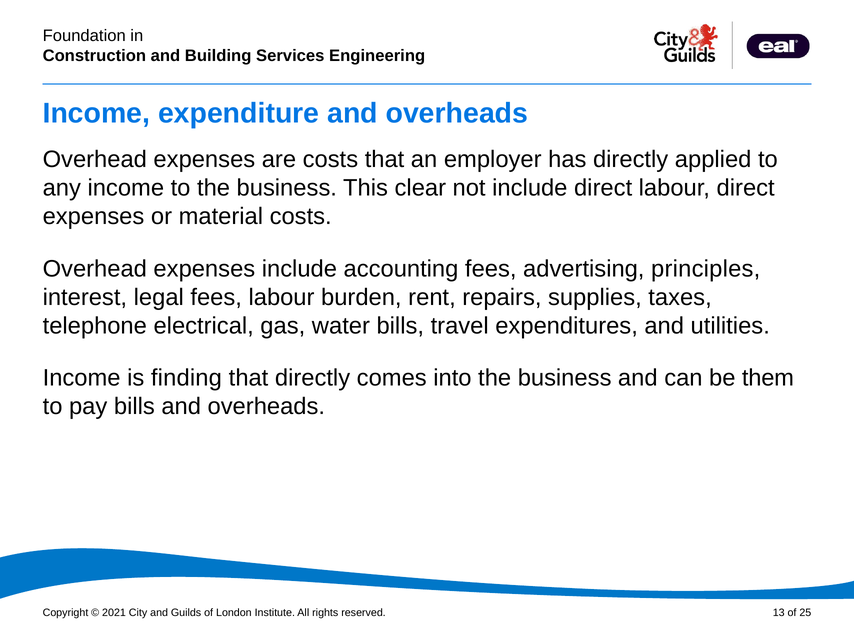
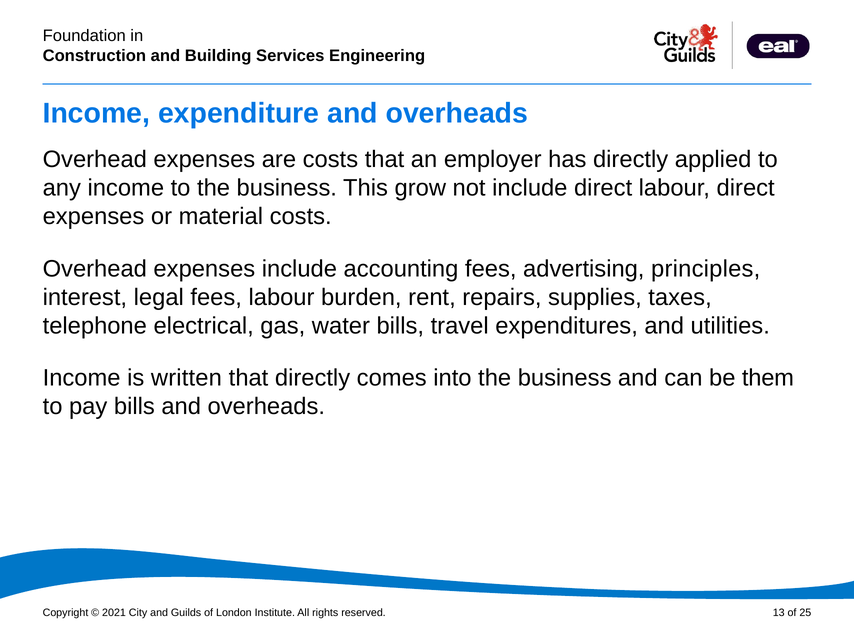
clear: clear -> grow
finding: finding -> written
